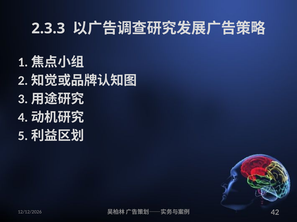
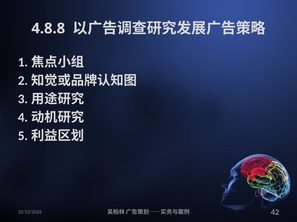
2.3.3: 2.3.3 -> 4.8.8
